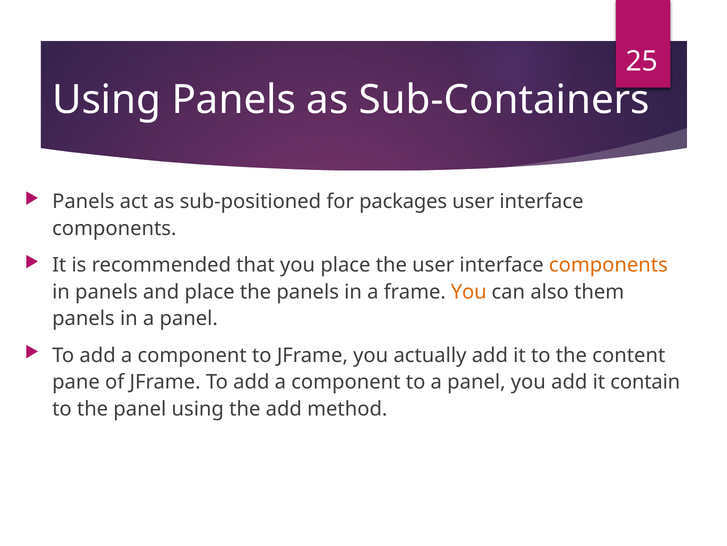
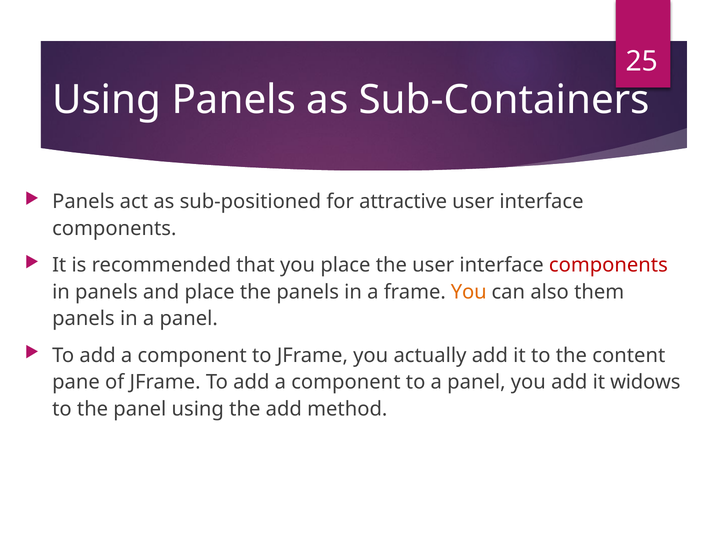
packages: packages -> attractive
components at (608, 265) colour: orange -> red
contain: contain -> widows
